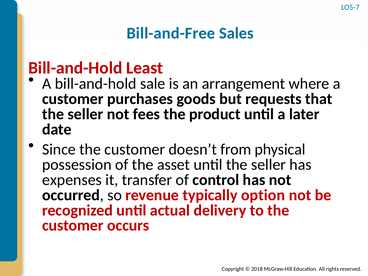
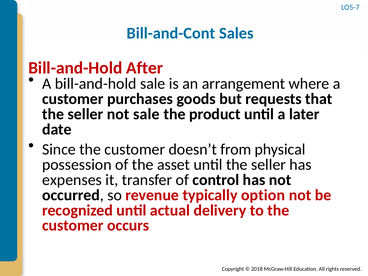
Bill-and-Free: Bill-and-Free -> Bill-and-Cont
Least: Least -> After
not fees: fees -> sale
